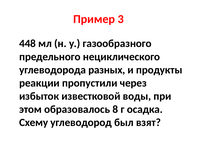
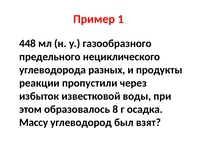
3: 3 -> 1
Схему: Схему -> Массу
